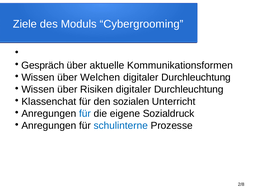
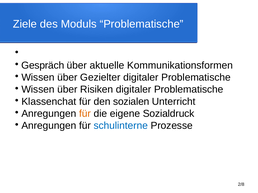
Moduls Cybergrooming: Cybergrooming -> Problematische
Welchen: Welchen -> Gezielter
Durchleuchtung at (196, 78): Durchleuchtung -> Problematische
Risiken digitaler Durchleuchtung: Durchleuchtung -> Problematische
für at (85, 114) colour: blue -> orange
